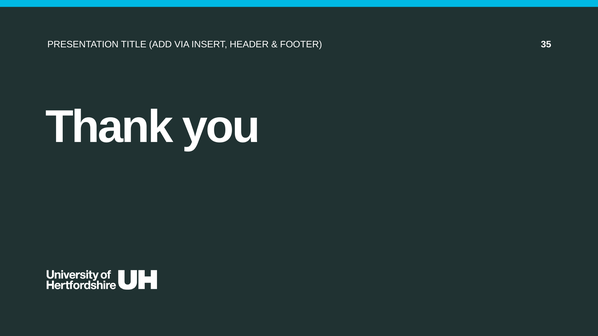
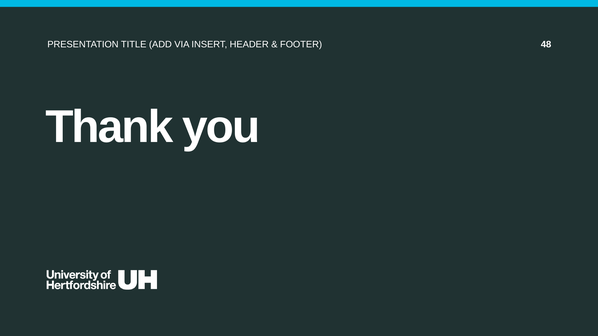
35: 35 -> 48
